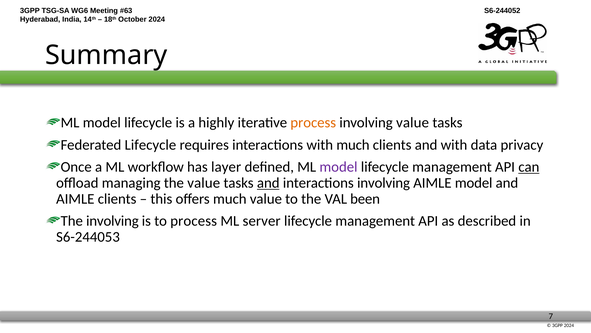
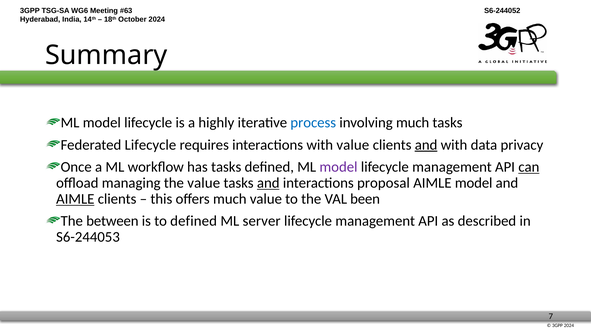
process at (313, 122) colour: orange -> blue
involving value: value -> much
with much: much -> value
and at (426, 145) underline: none -> present
has layer: layer -> tasks
interactions involving: involving -> proposal
AIMLE at (75, 199) underline: none -> present
The involving: involving -> between
to process: process -> defined
